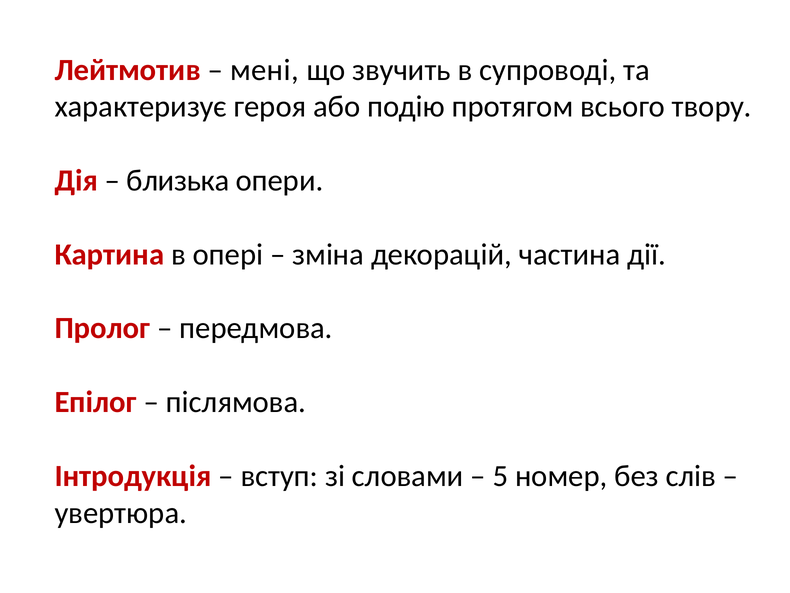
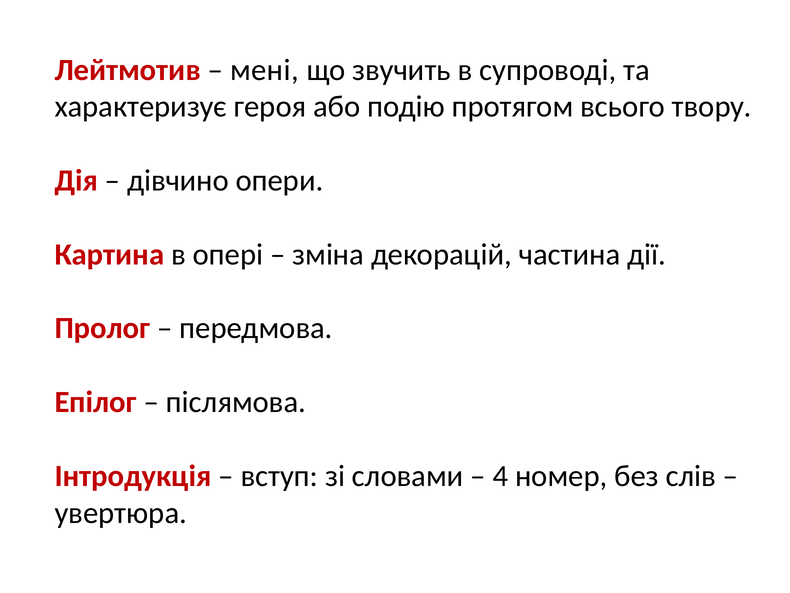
близька: близька -> дівчино
5: 5 -> 4
